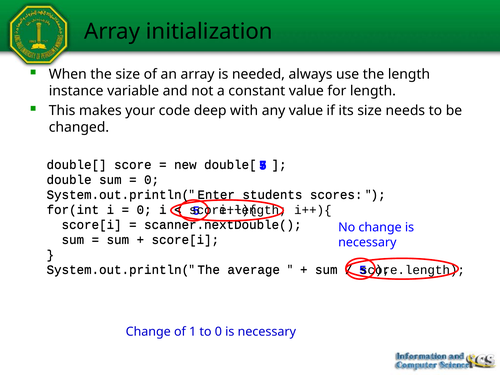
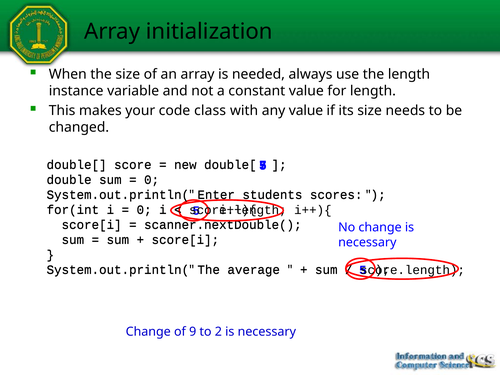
deep: deep -> class
1: 1 -> 9
to 0: 0 -> 2
